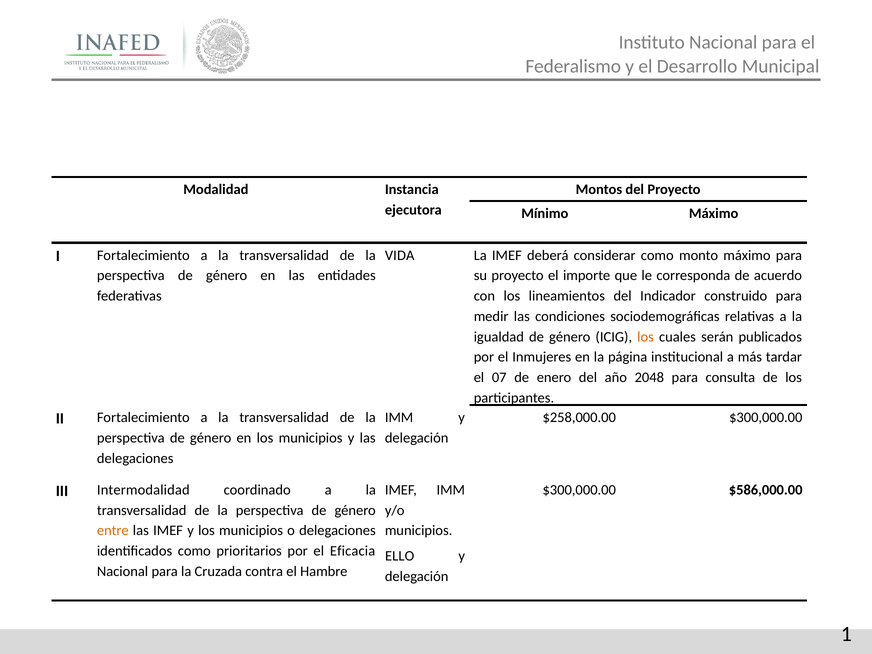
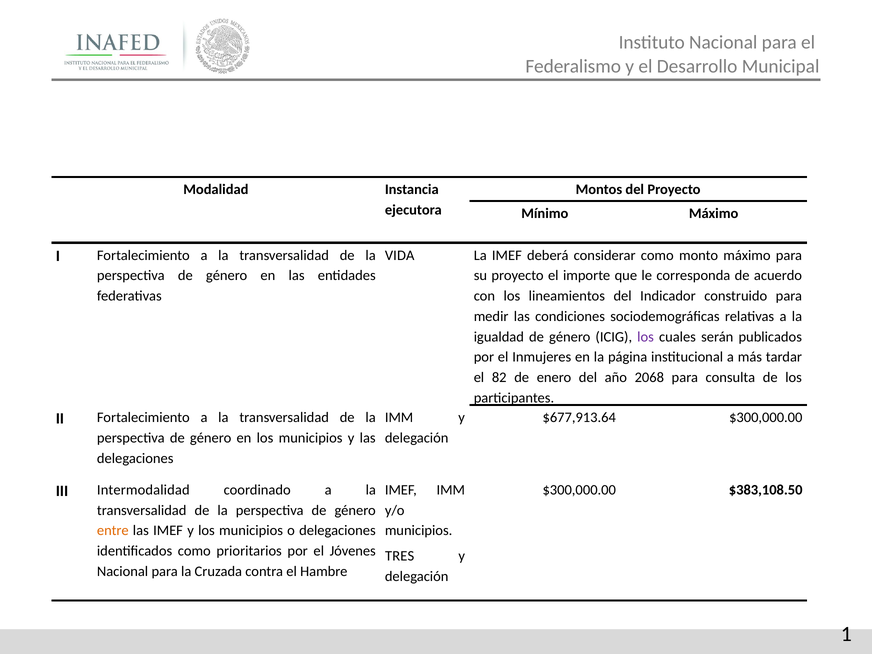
los at (646, 337) colour: orange -> purple
07: 07 -> 82
2048: 2048 -> 2068
$258,000.00: $258,000.00 -> $677,913.64
$586,000.00: $586,000.00 -> $383,108.50
Eficacia: Eficacia -> Jóvenes
ELLO: ELLO -> TRES
